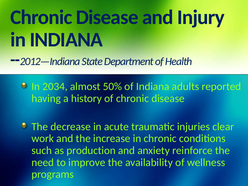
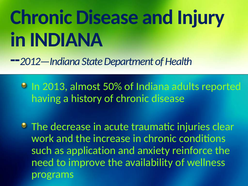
2034: 2034 -> 2013
production: production -> application
